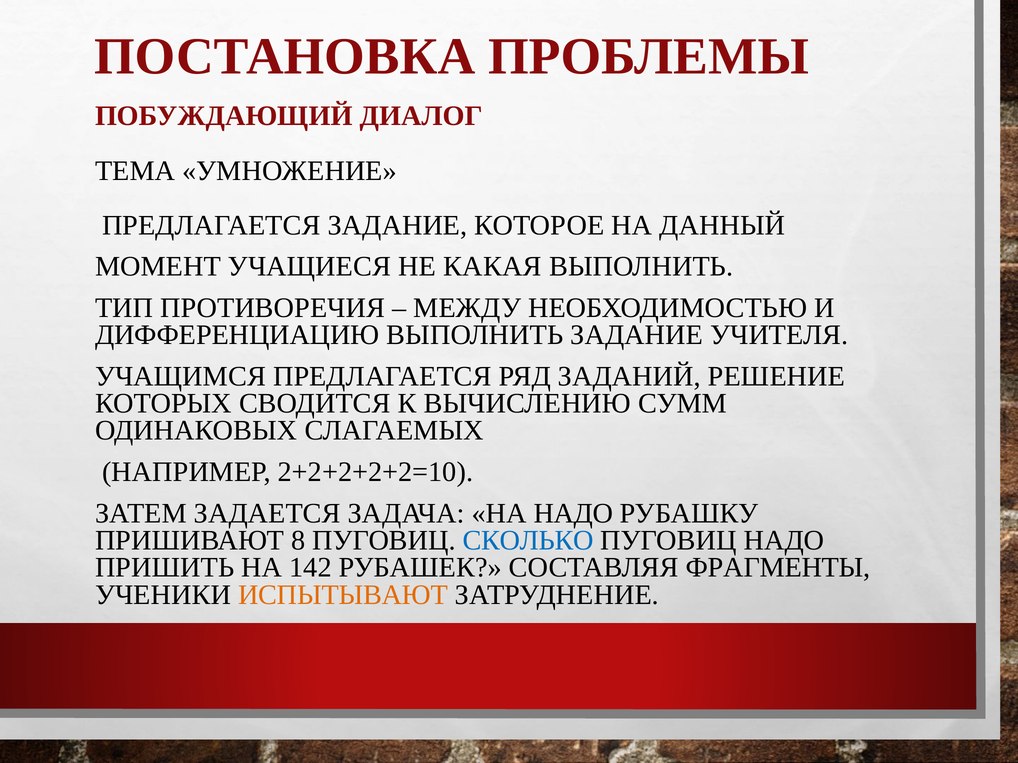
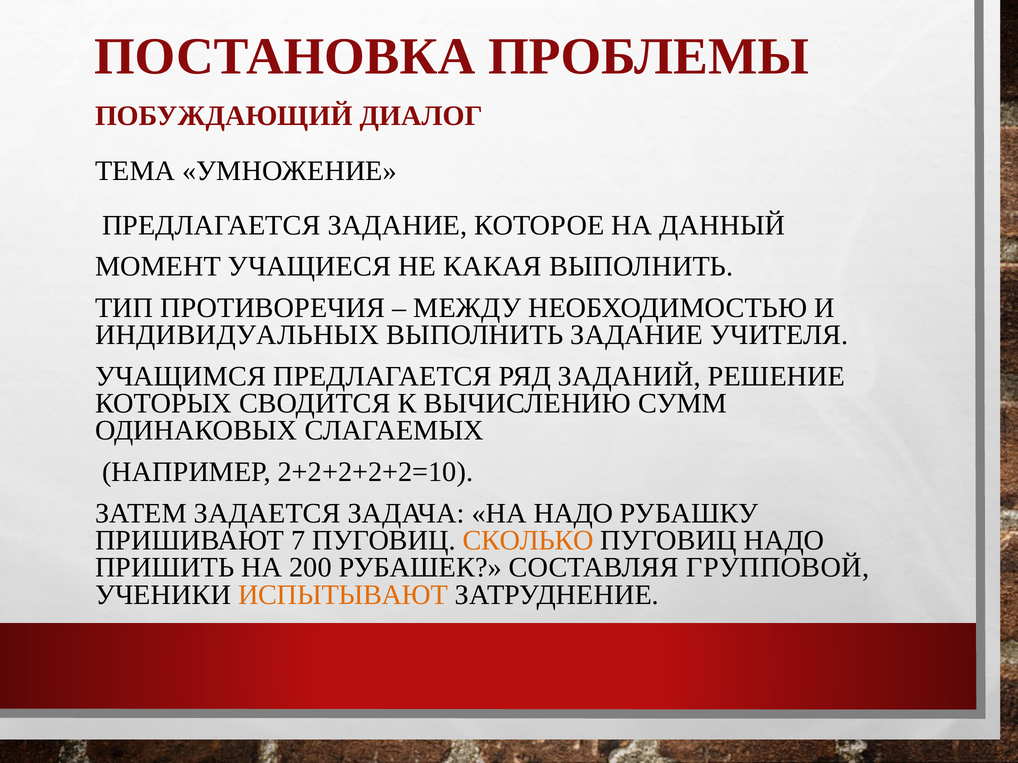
ДИФФЕРЕНЦИАЦИЮ: ДИФФЕРЕНЦИАЦИЮ -> ИНДИВИДУАЛЬНЫХ
8: 8 -> 7
СКОЛЬКО colour: blue -> orange
142: 142 -> 200
ФРАГМЕНТЫ: ФРАГМЕНТЫ -> ГРУППОВОЙ
